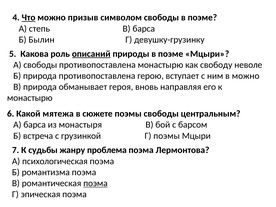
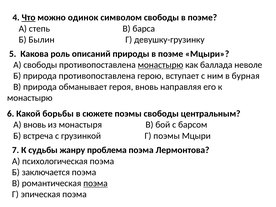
призыв: призыв -> одинок
описаний underline: present -> none
монастырю at (160, 65) underline: none -> present
свободу: свободу -> баллада
в можно: можно -> бурная
мятежа: мятежа -> борьбы
А барса: барса -> вновь
романтизма: романтизма -> заключается
